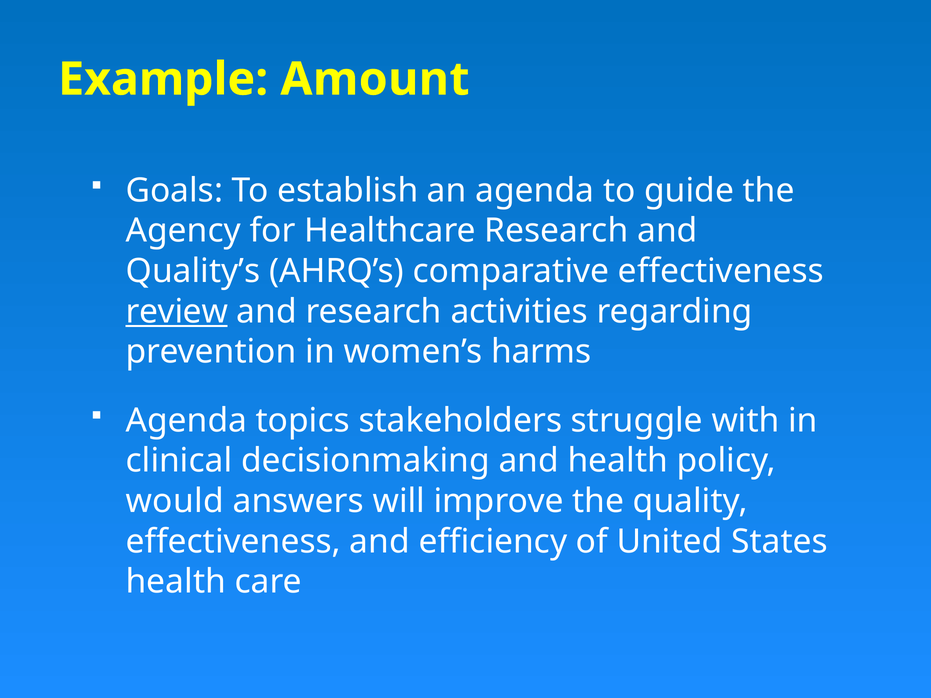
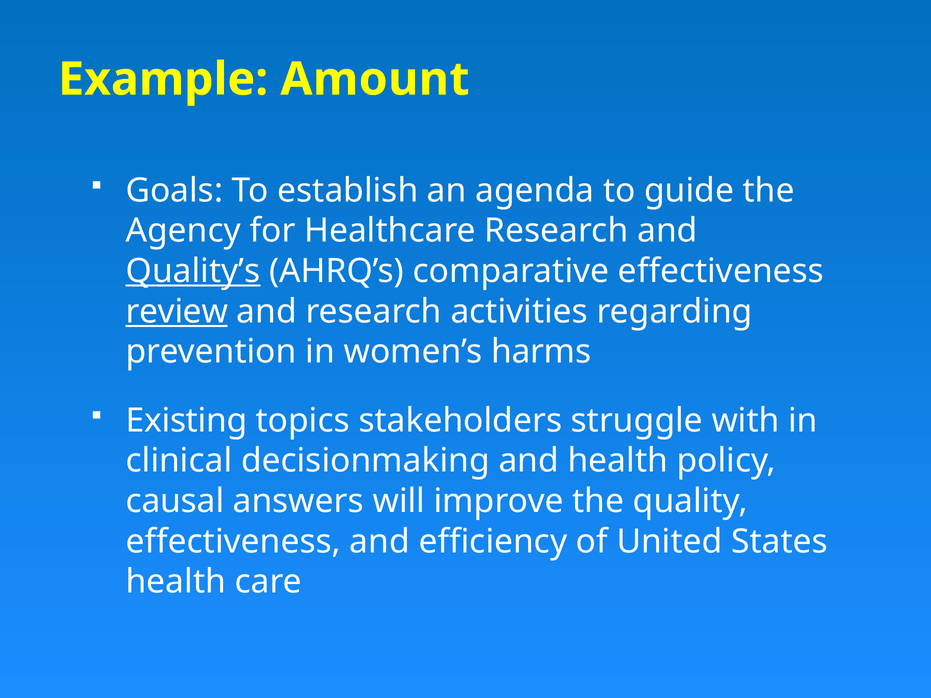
Quality’s underline: none -> present
Agenda at (186, 421): Agenda -> Existing
would: would -> causal
